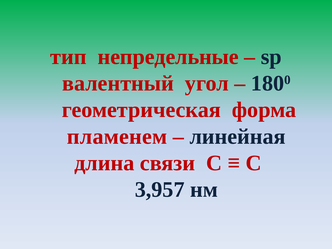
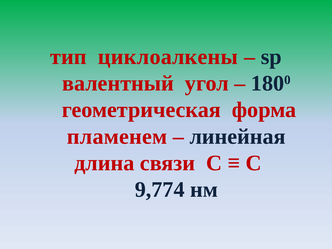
непредельные: непредельные -> циклоалкены
3,957: 3,957 -> 9,774
